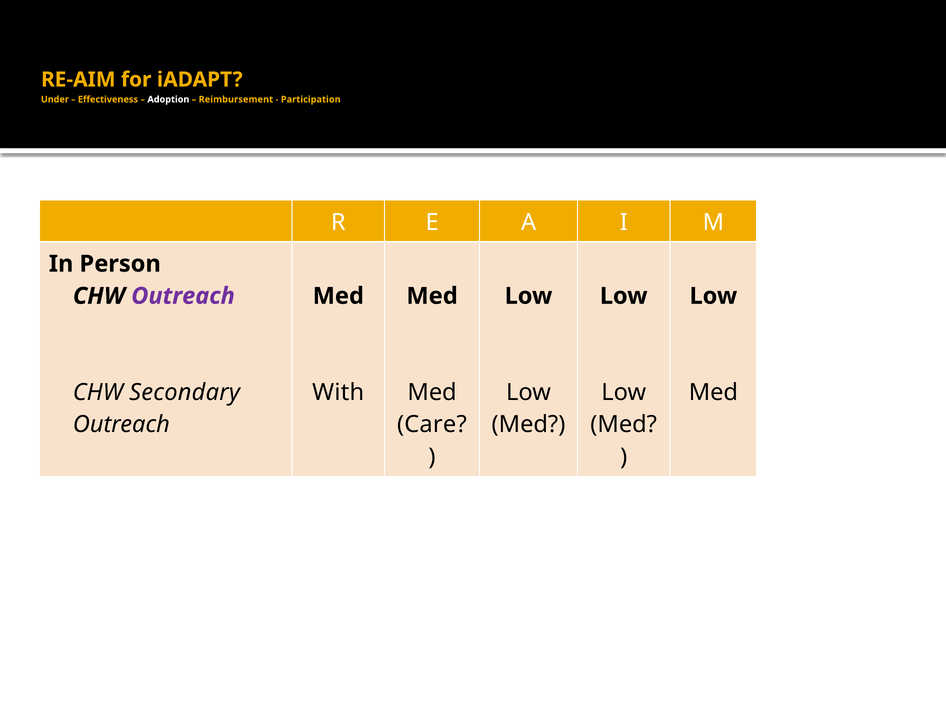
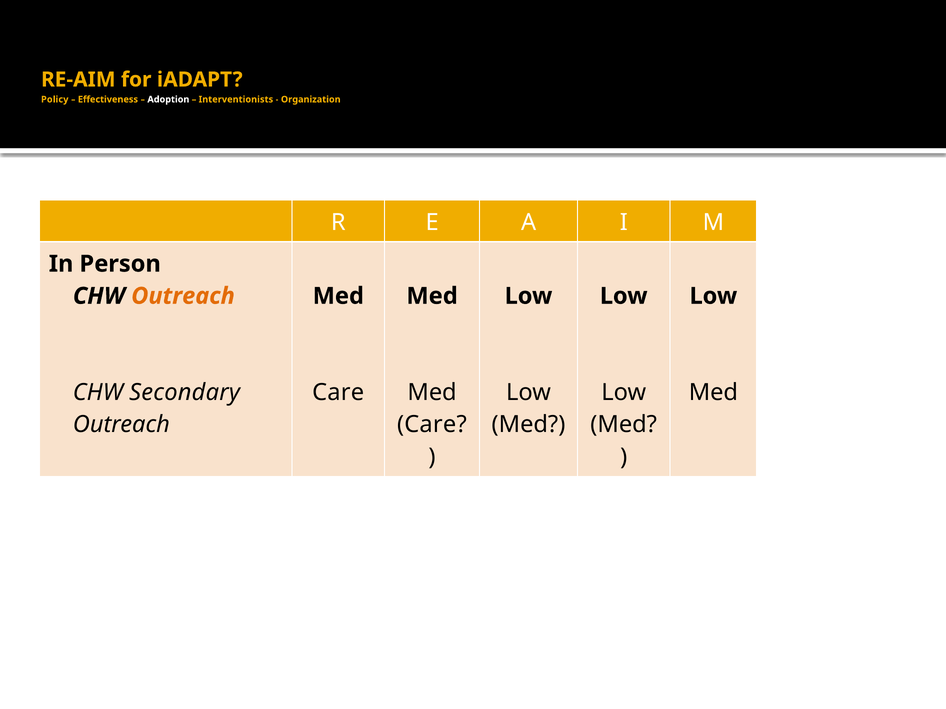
Under: Under -> Policy
Reimbursement: Reimbursement -> Interventionists
Participation: Participation -> Organization
Outreach at (183, 296) colour: purple -> orange
With at (338, 393): With -> Care
